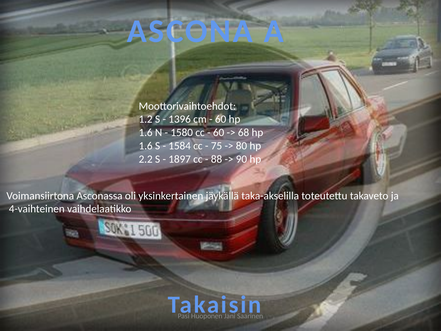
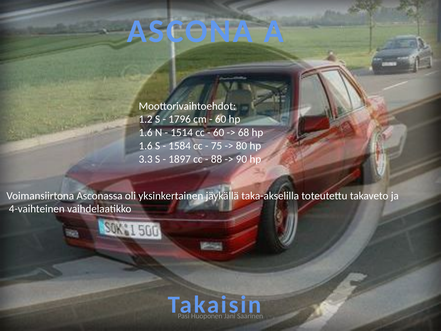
1396: 1396 -> 1796
1580: 1580 -> 1514
2.2: 2.2 -> 3.3
